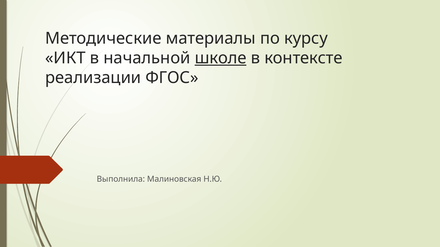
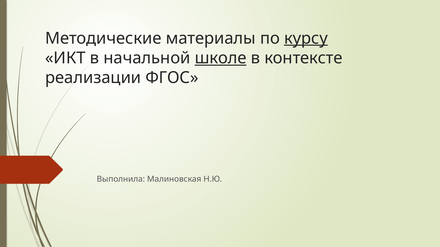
курсу underline: none -> present
